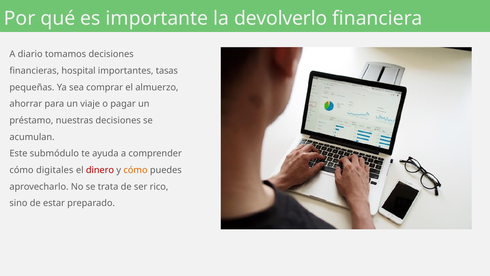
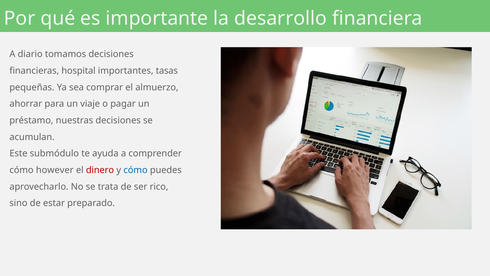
devolverlo: devolverlo -> desarrollo
digitales: digitales -> however
cómo at (135, 170) colour: orange -> blue
